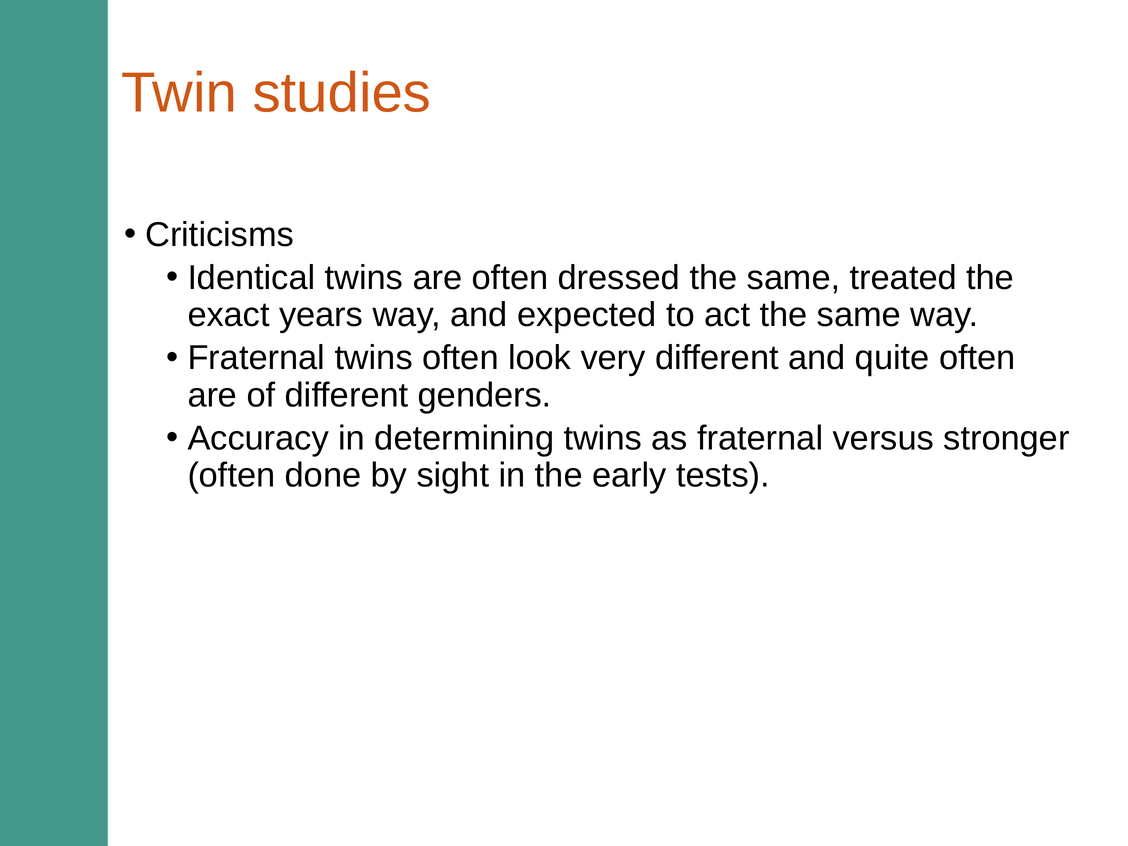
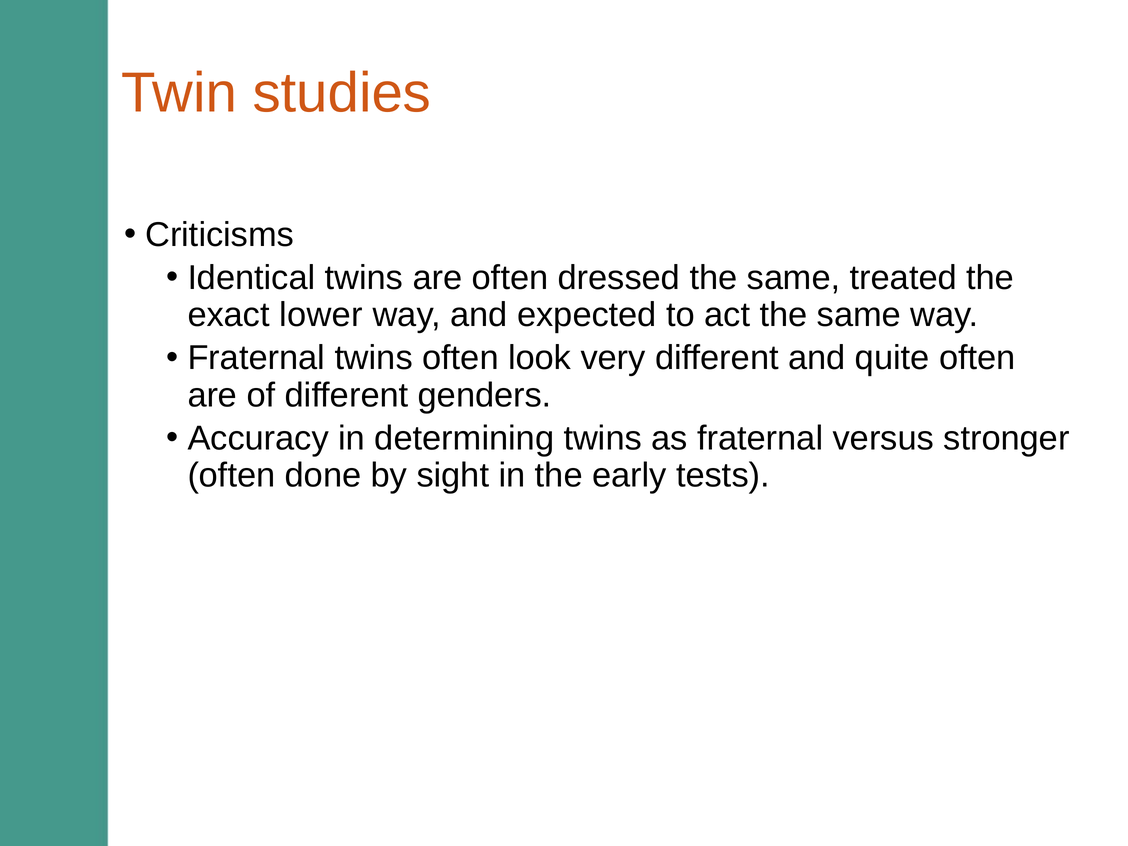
years: years -> lower
